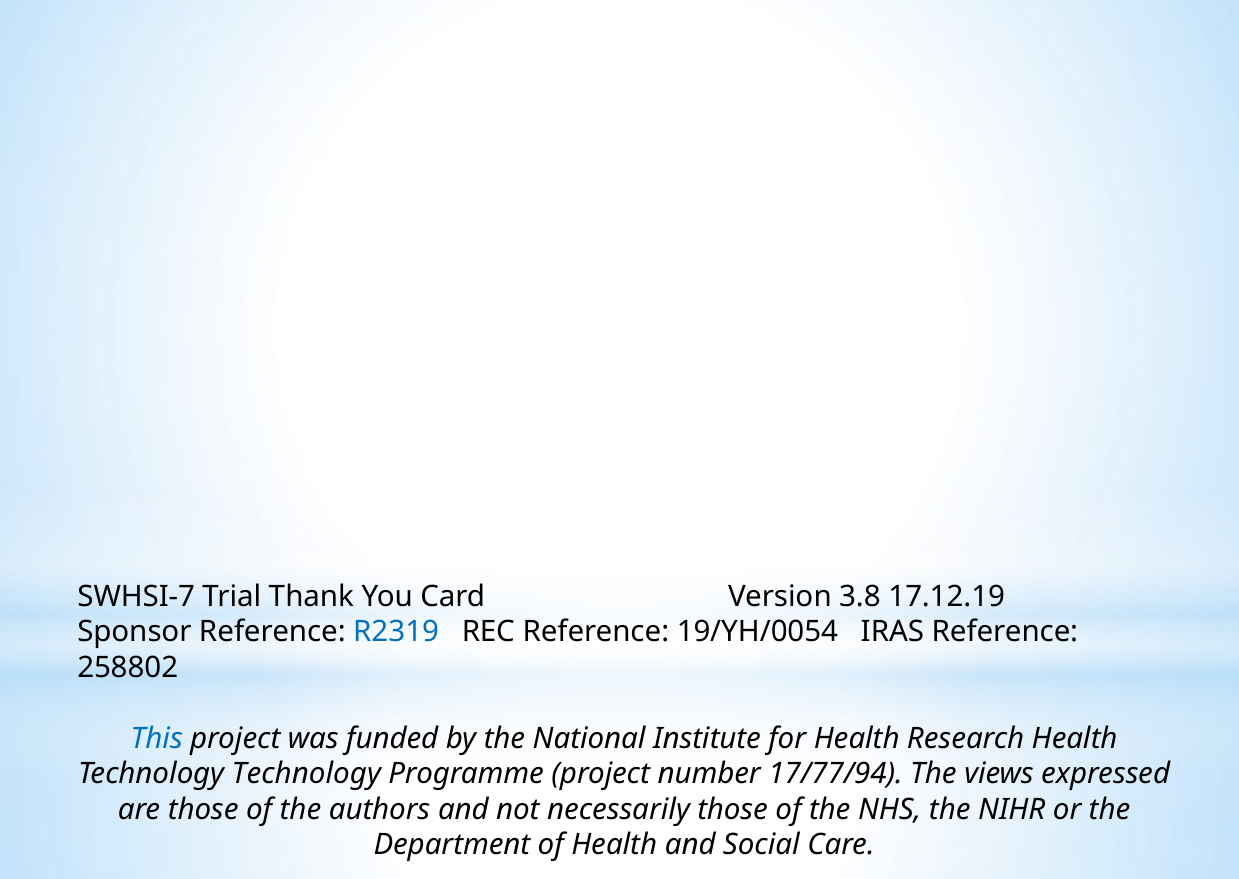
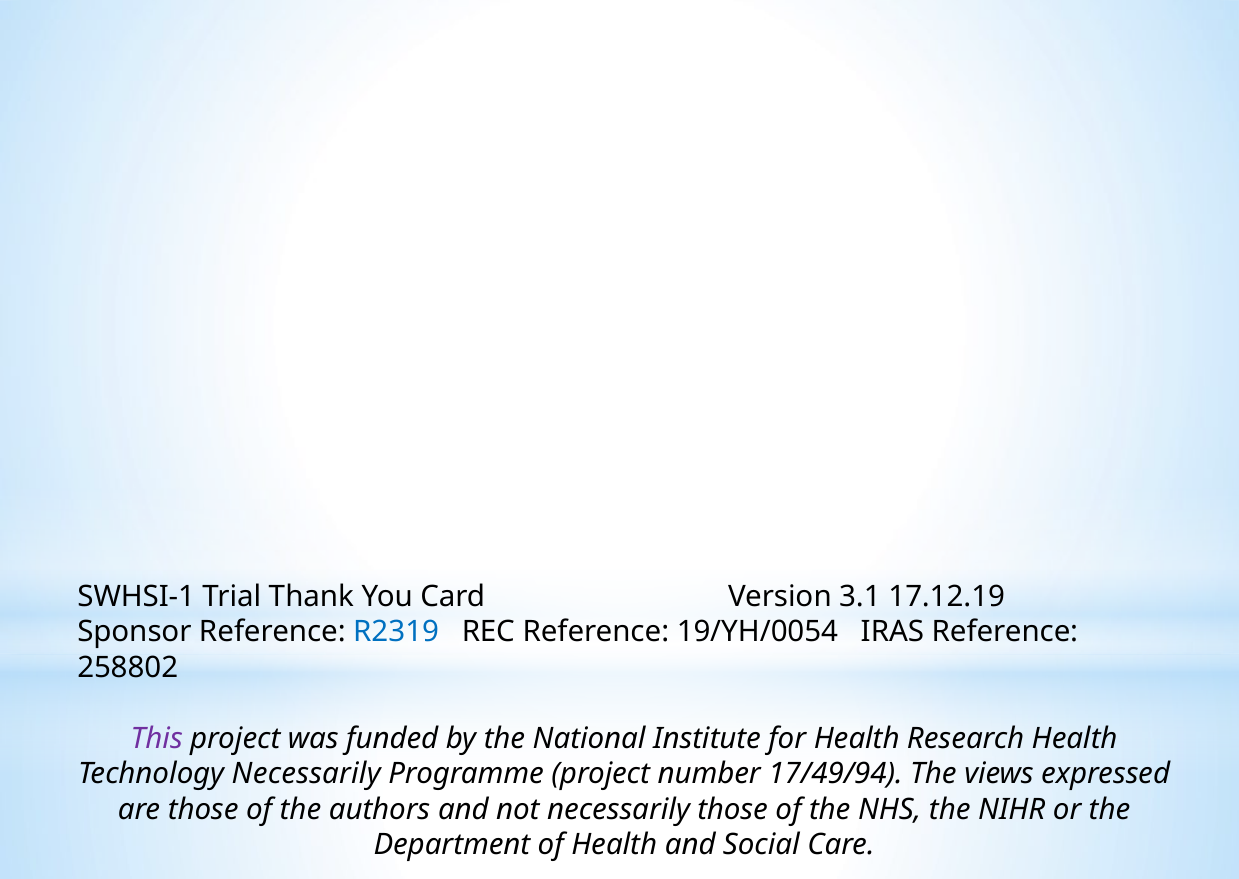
SWHSI-7: SWHSI-7 -> SWHSI-1
3.8: 3.8 -> 3.1
This colour: blue -> purple
Technology Technology: Technology -> Necessarily
17/77/94: 17/77/94 -> 17/49/94
